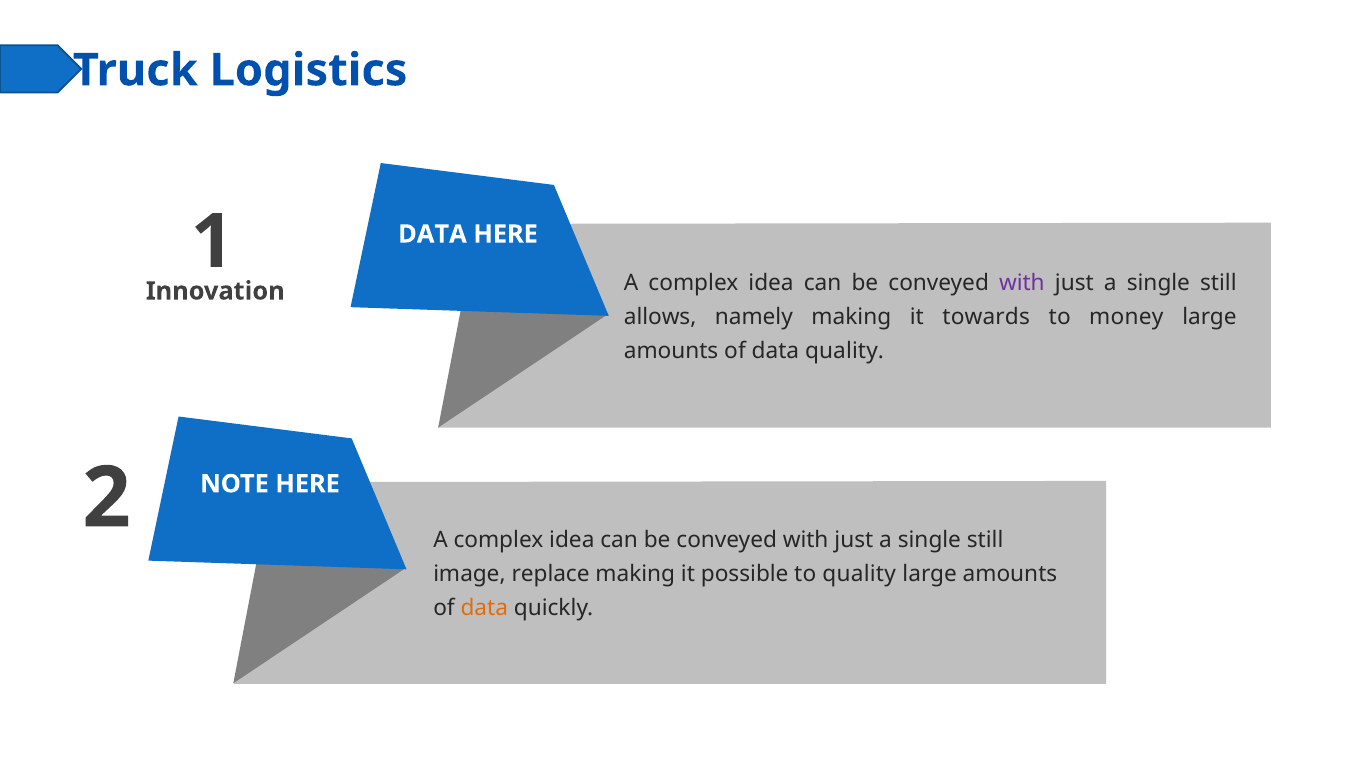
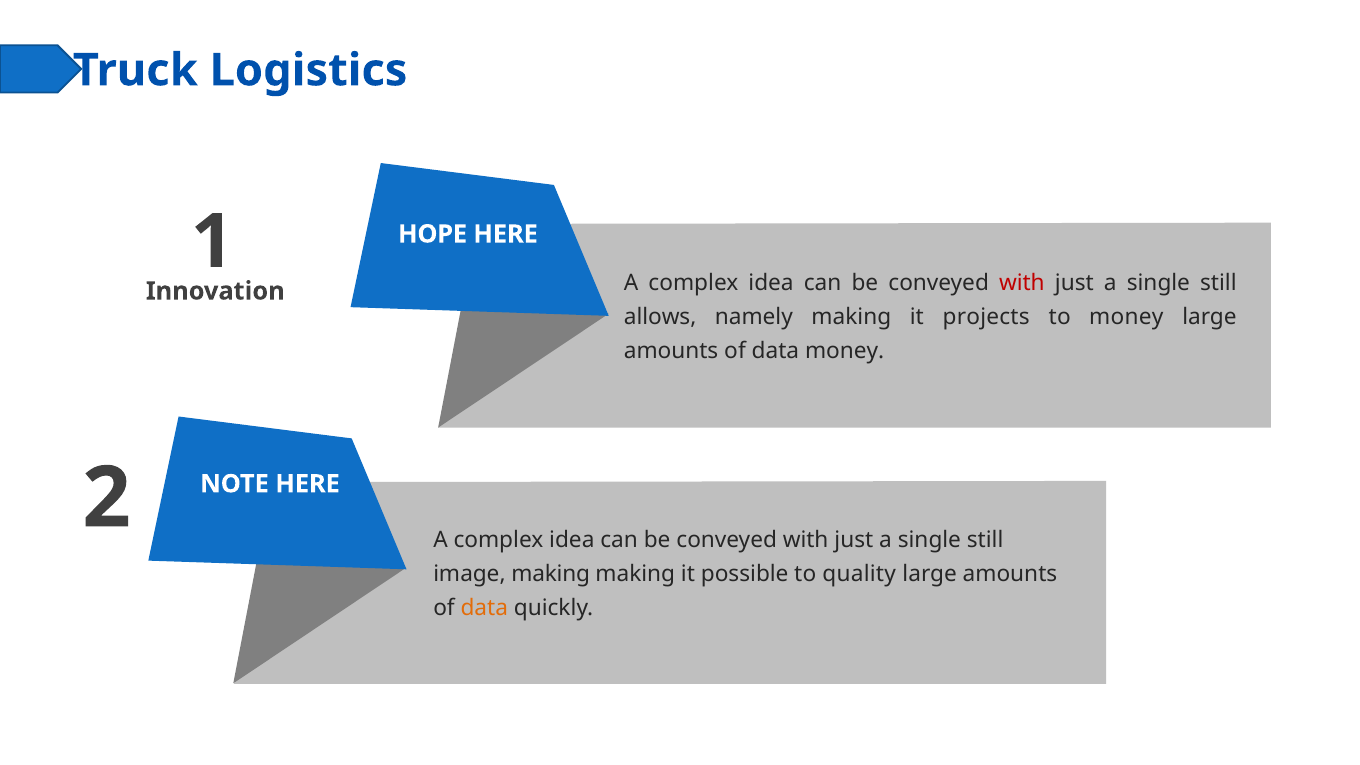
DATA at (432, 234): DATA -> HOPE
with at (1022, 283) colour: purple -> red
towards: towards -> projects
data quality: quality -> money
image replace: replace -> making
